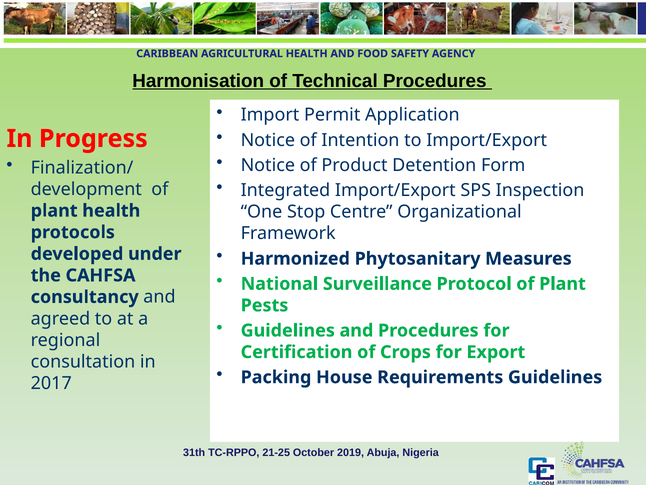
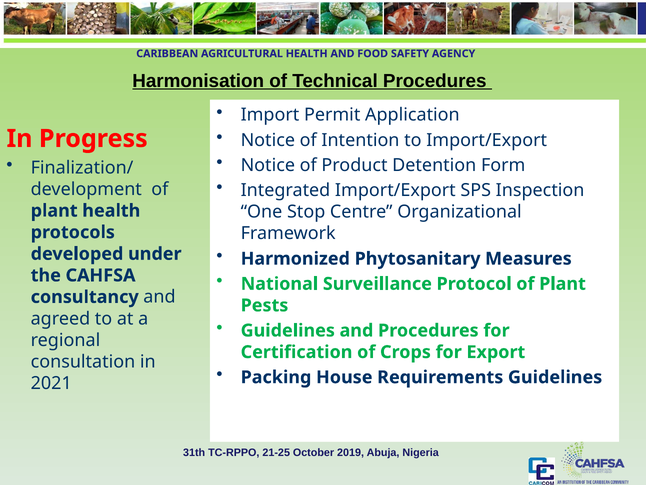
2017: 2017 -> 2021
